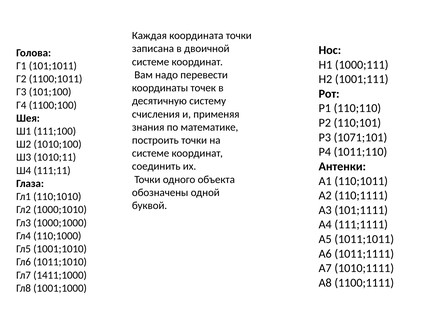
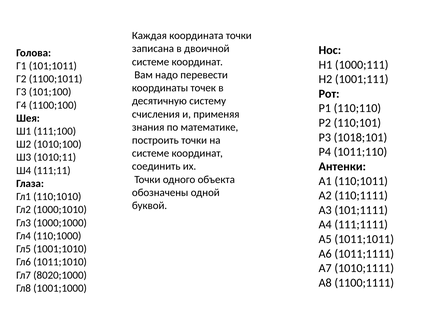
1071;101: 1071;101 -> 1018;101
1411;1000: 1411;1000 -> 8020;1000
